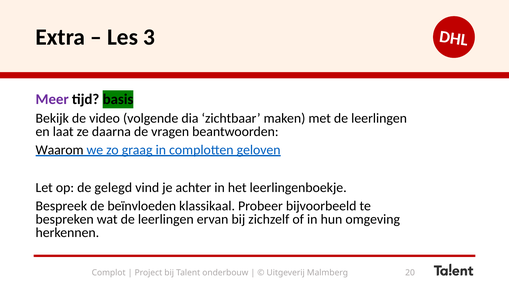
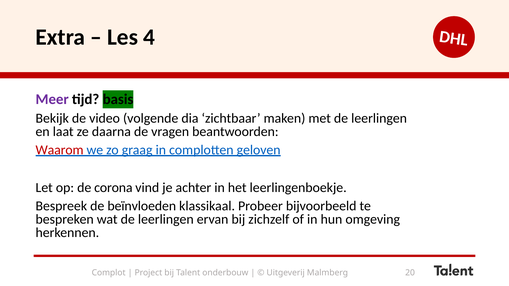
3: 3 -> 4
Waarom colour: black -> red
gelegd: gelegd -> corona
